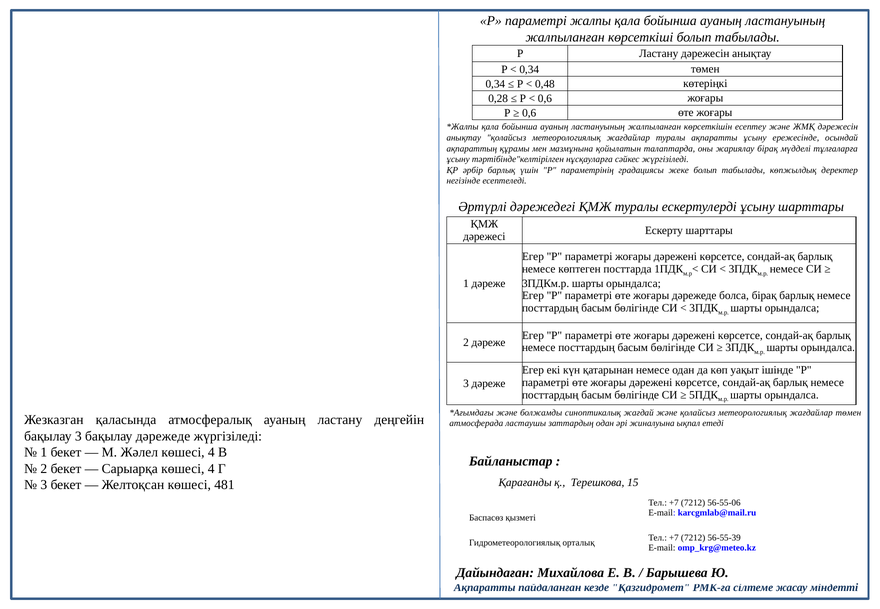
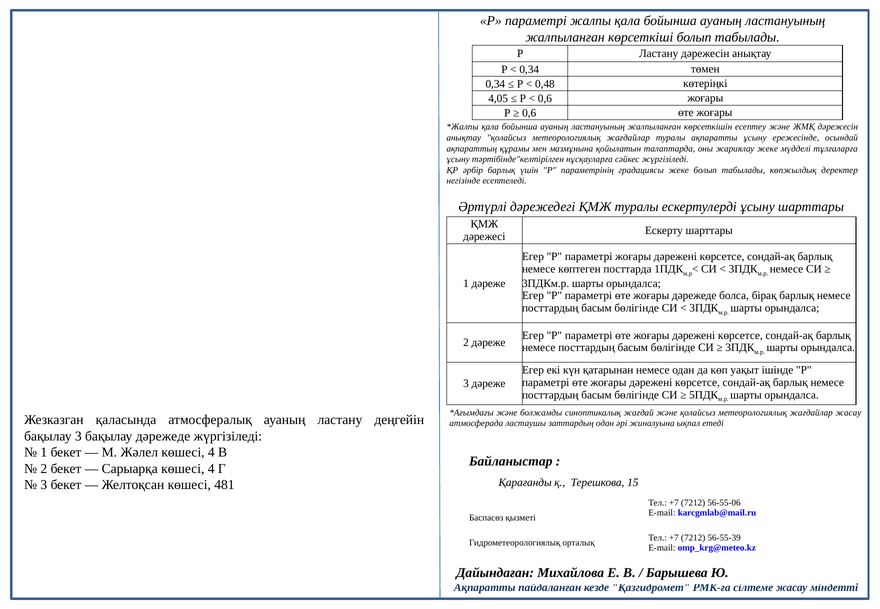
0,28: 0,28 -> 4,05
жариялау бірақ: бірақ -> жеке
жағдайлар төмен: төмен -> жасау
